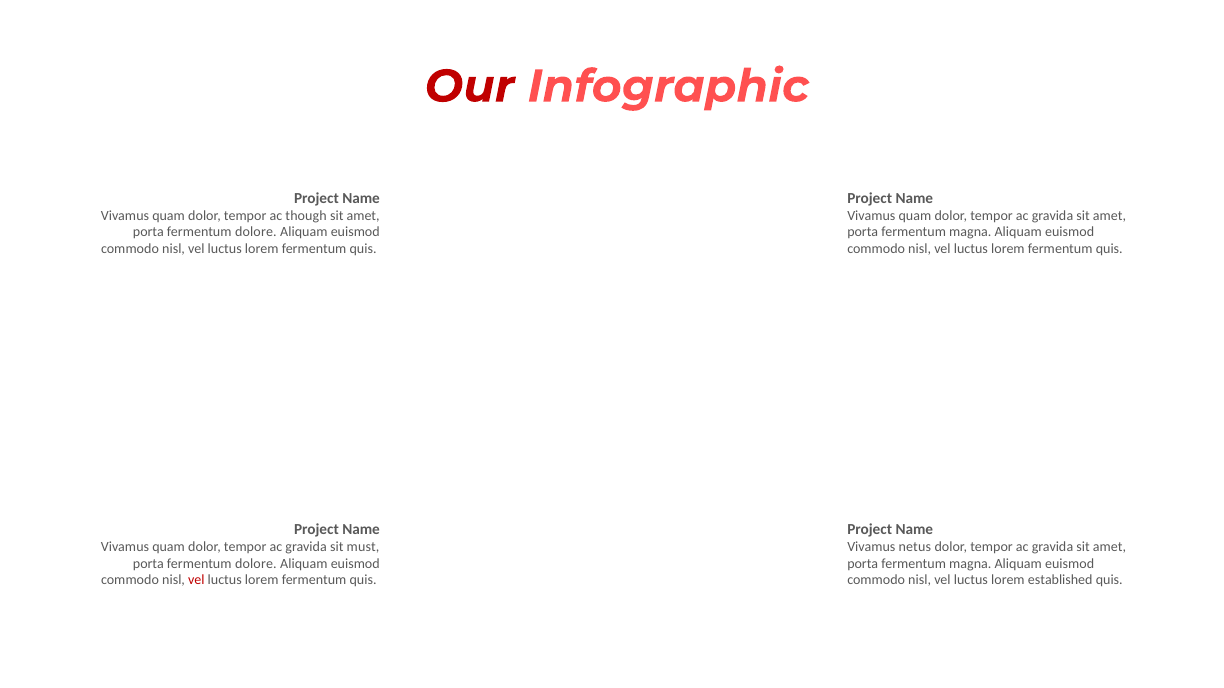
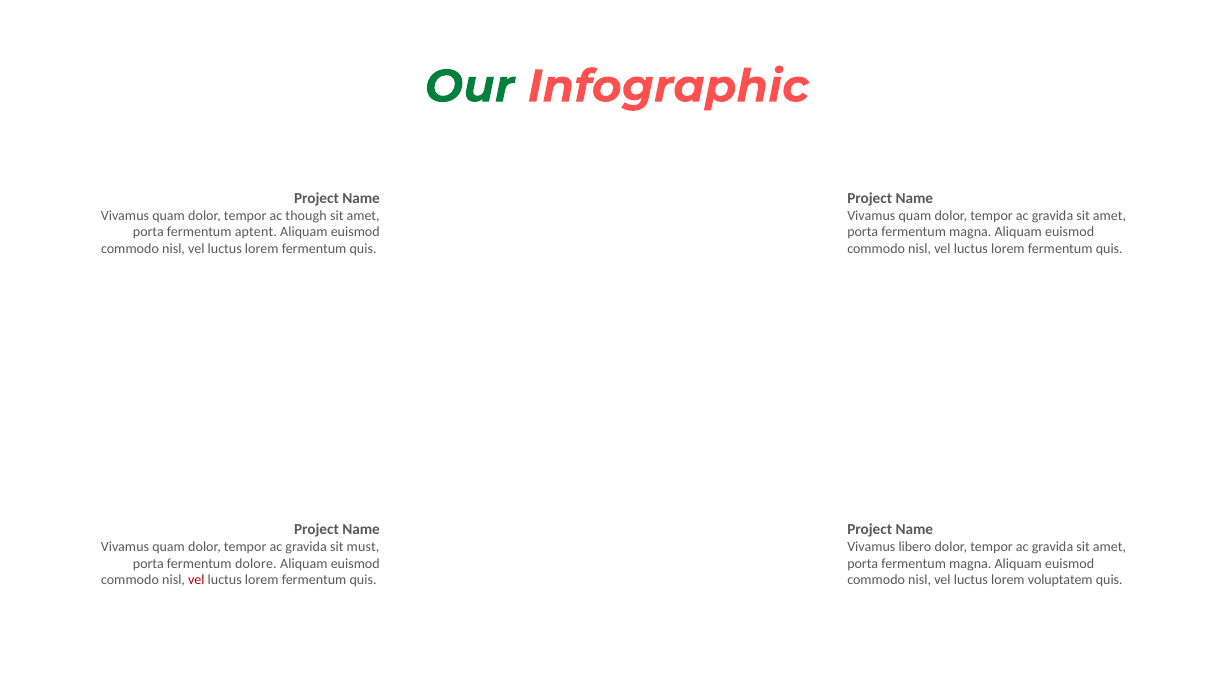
Our colour: red -> green
dolore at (256, 233): dolore -> aptent
netus: netus -> libero
established: established -> voluptatem
